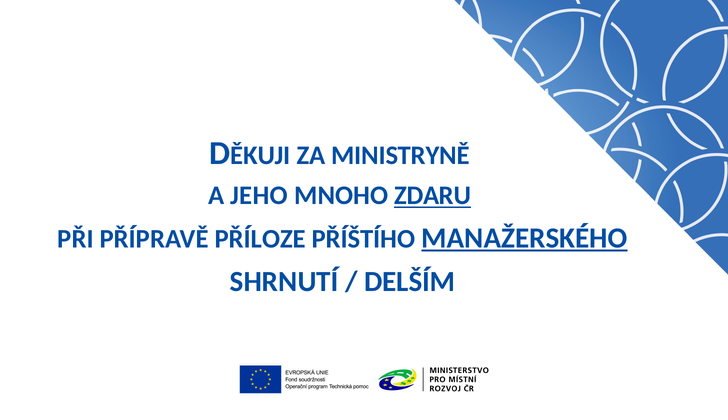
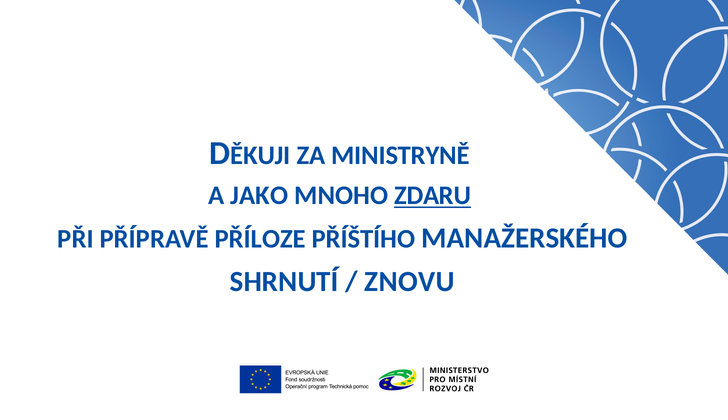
JEHO: JEHO -> JAKO
MANAŽERSKÉHO underline: present -> none
DELŠÍM: DELŠÍM -> ZNOVU
